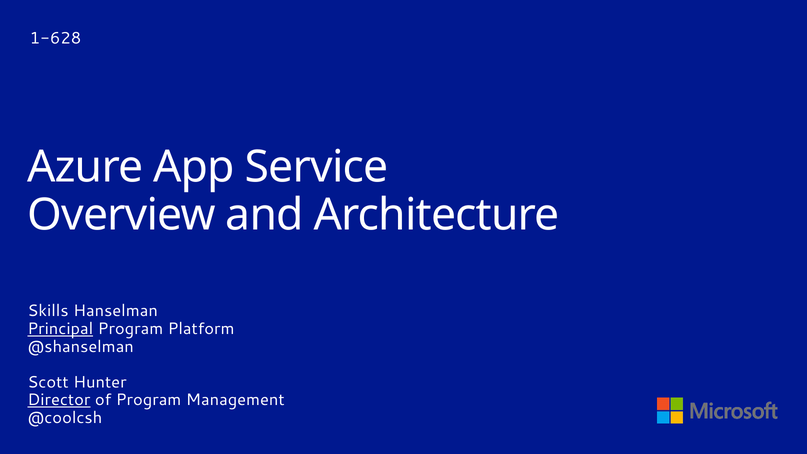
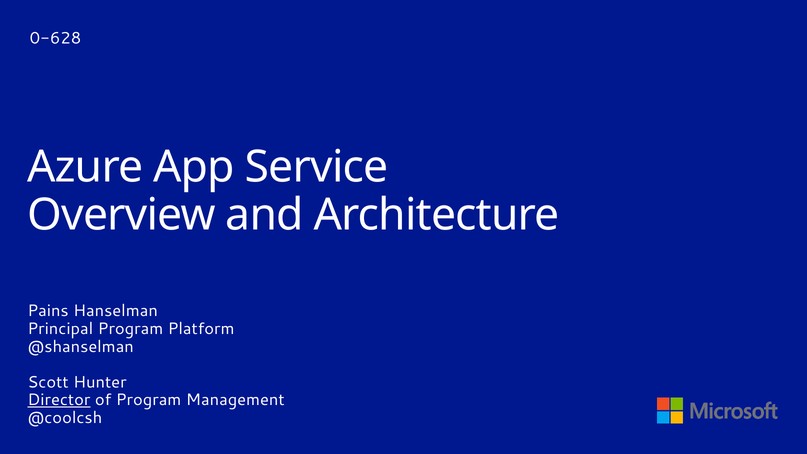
1-628: 1-628 -> 0-628
Skills: Skills -> Pains
Principal underline: present -> none
